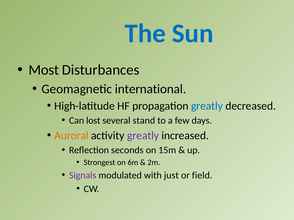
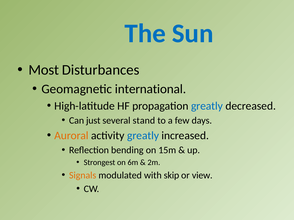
lost: lost -> just
greatly at (143, 136) colour: purple -> blue
seconds: seconds -> bending
Signals colour: purple -> orange
just: just -> skip
field: field -> view
